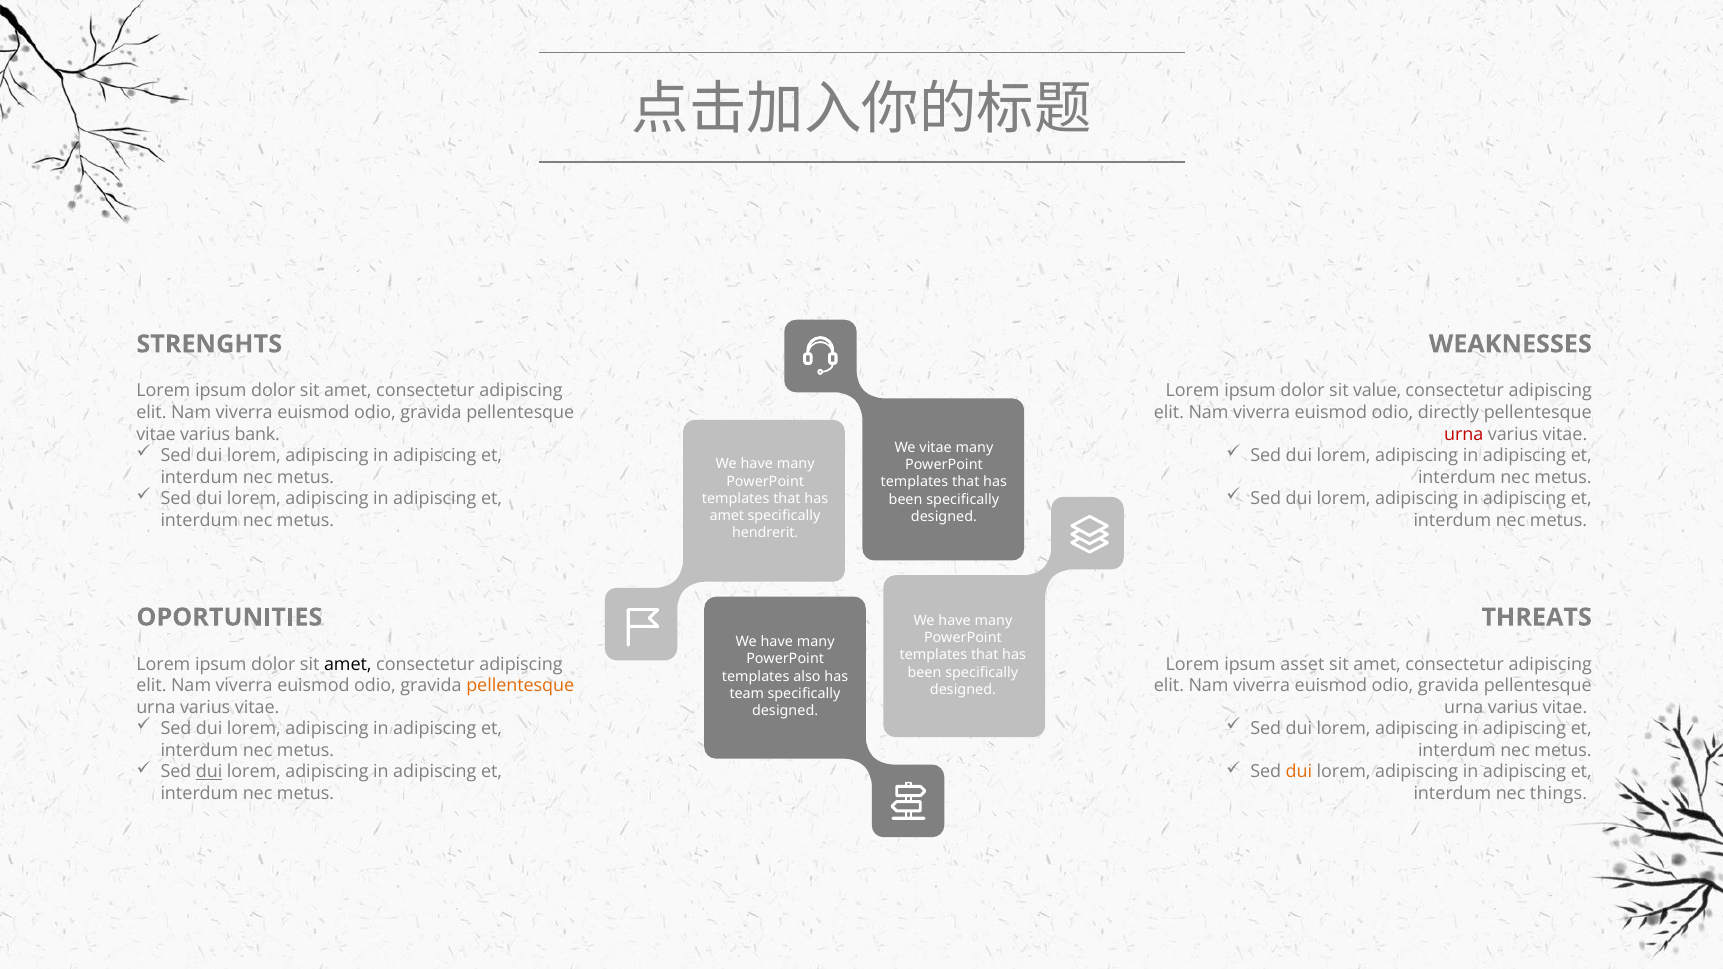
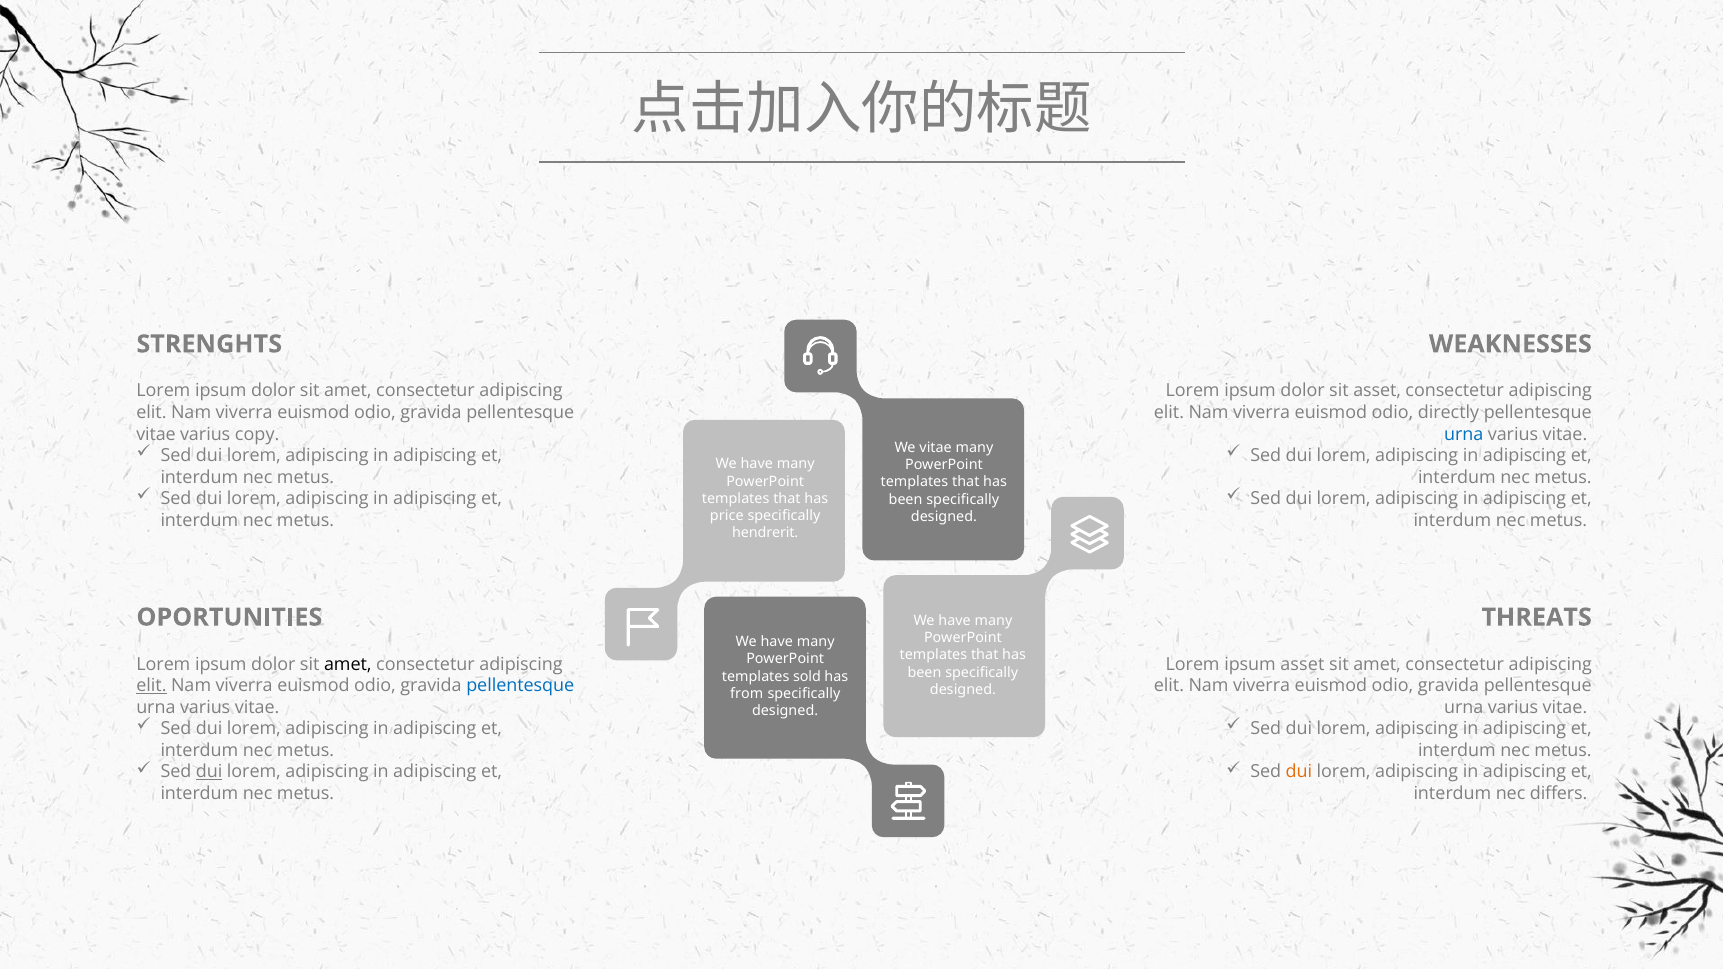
sit value: value -> asset
bank: bank -> copy
urna at (1464, 434) colour: red -> blue
amet at (727, 516): amet -> price
also: also -> sold
elit at (151, 686) underline: none -> present
pellentesque at (520, 686) colour: orange -> blue
team: team -> from
things: things -> differs
